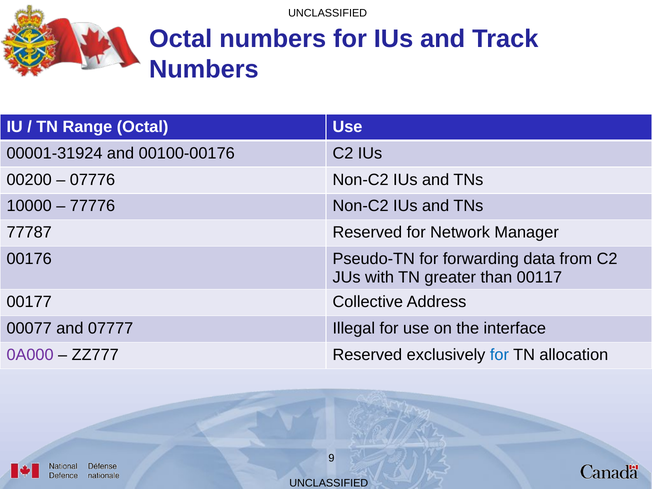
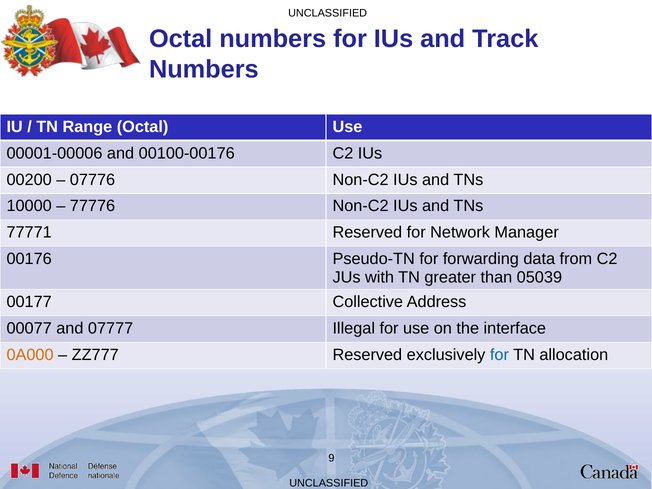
00001-31924: 00001-31924 -> 00001-00006
77787: 77787 -> 77771
00117: 00117 -> 05039
0A000 colour: purple -> orange
